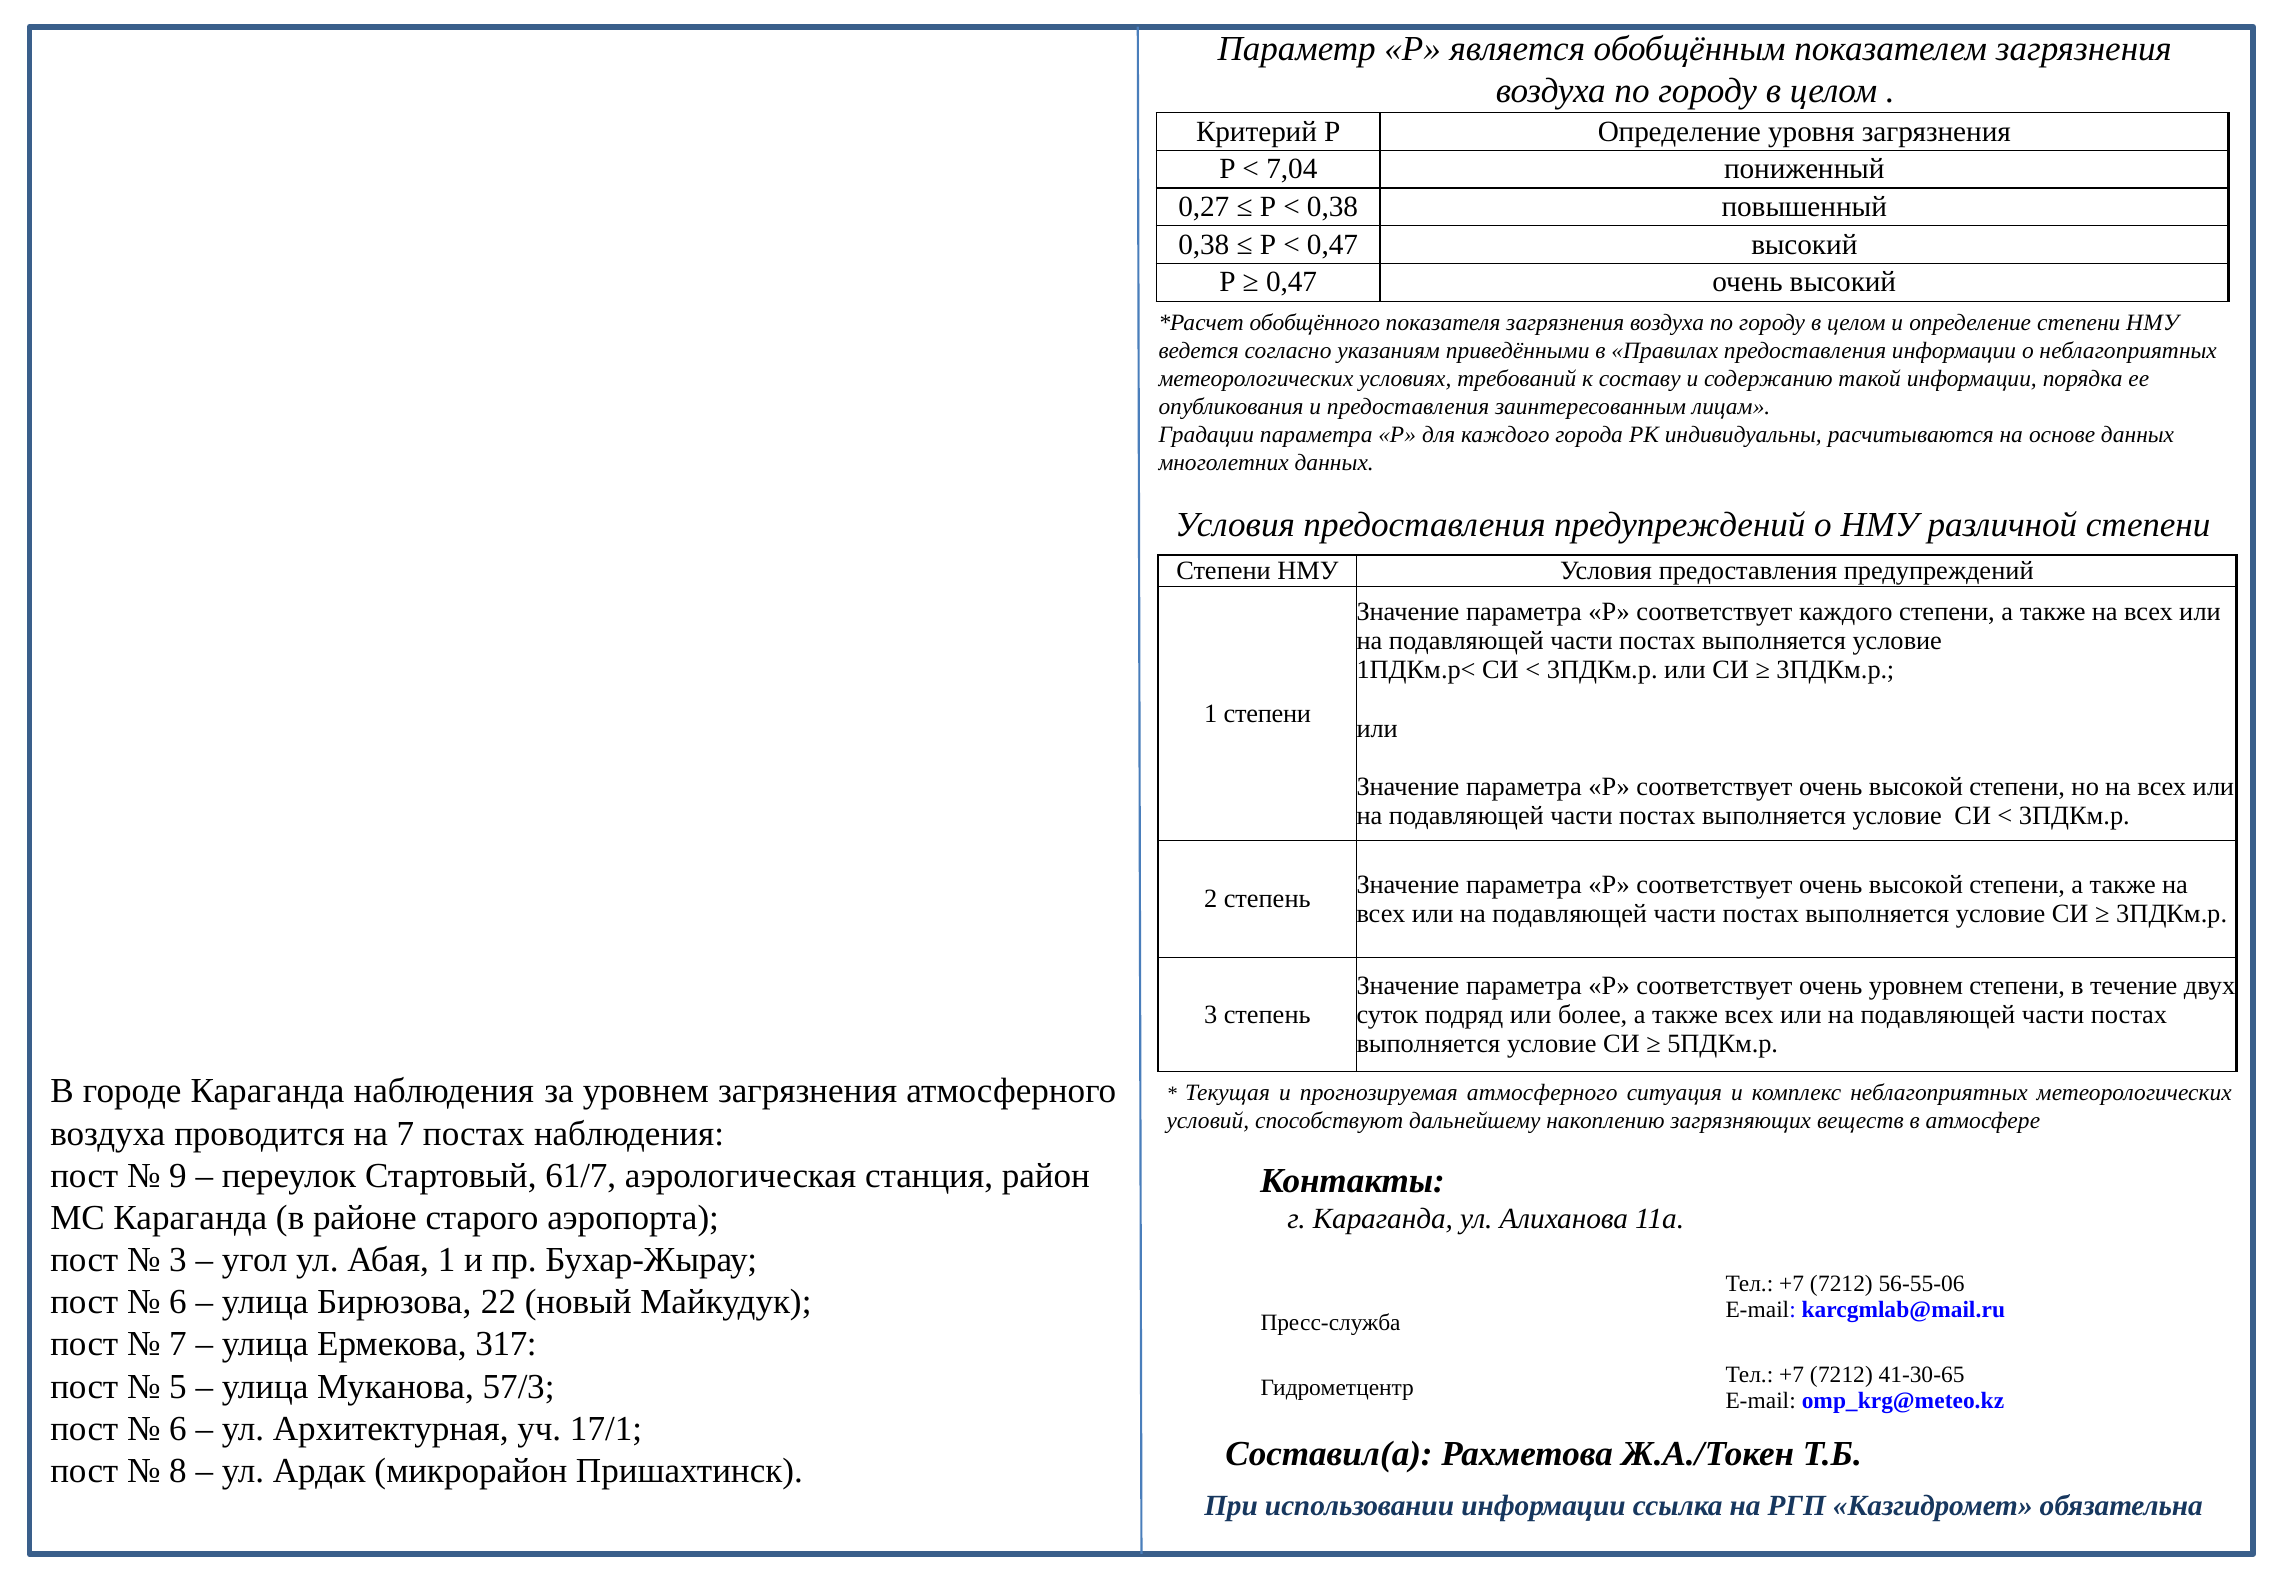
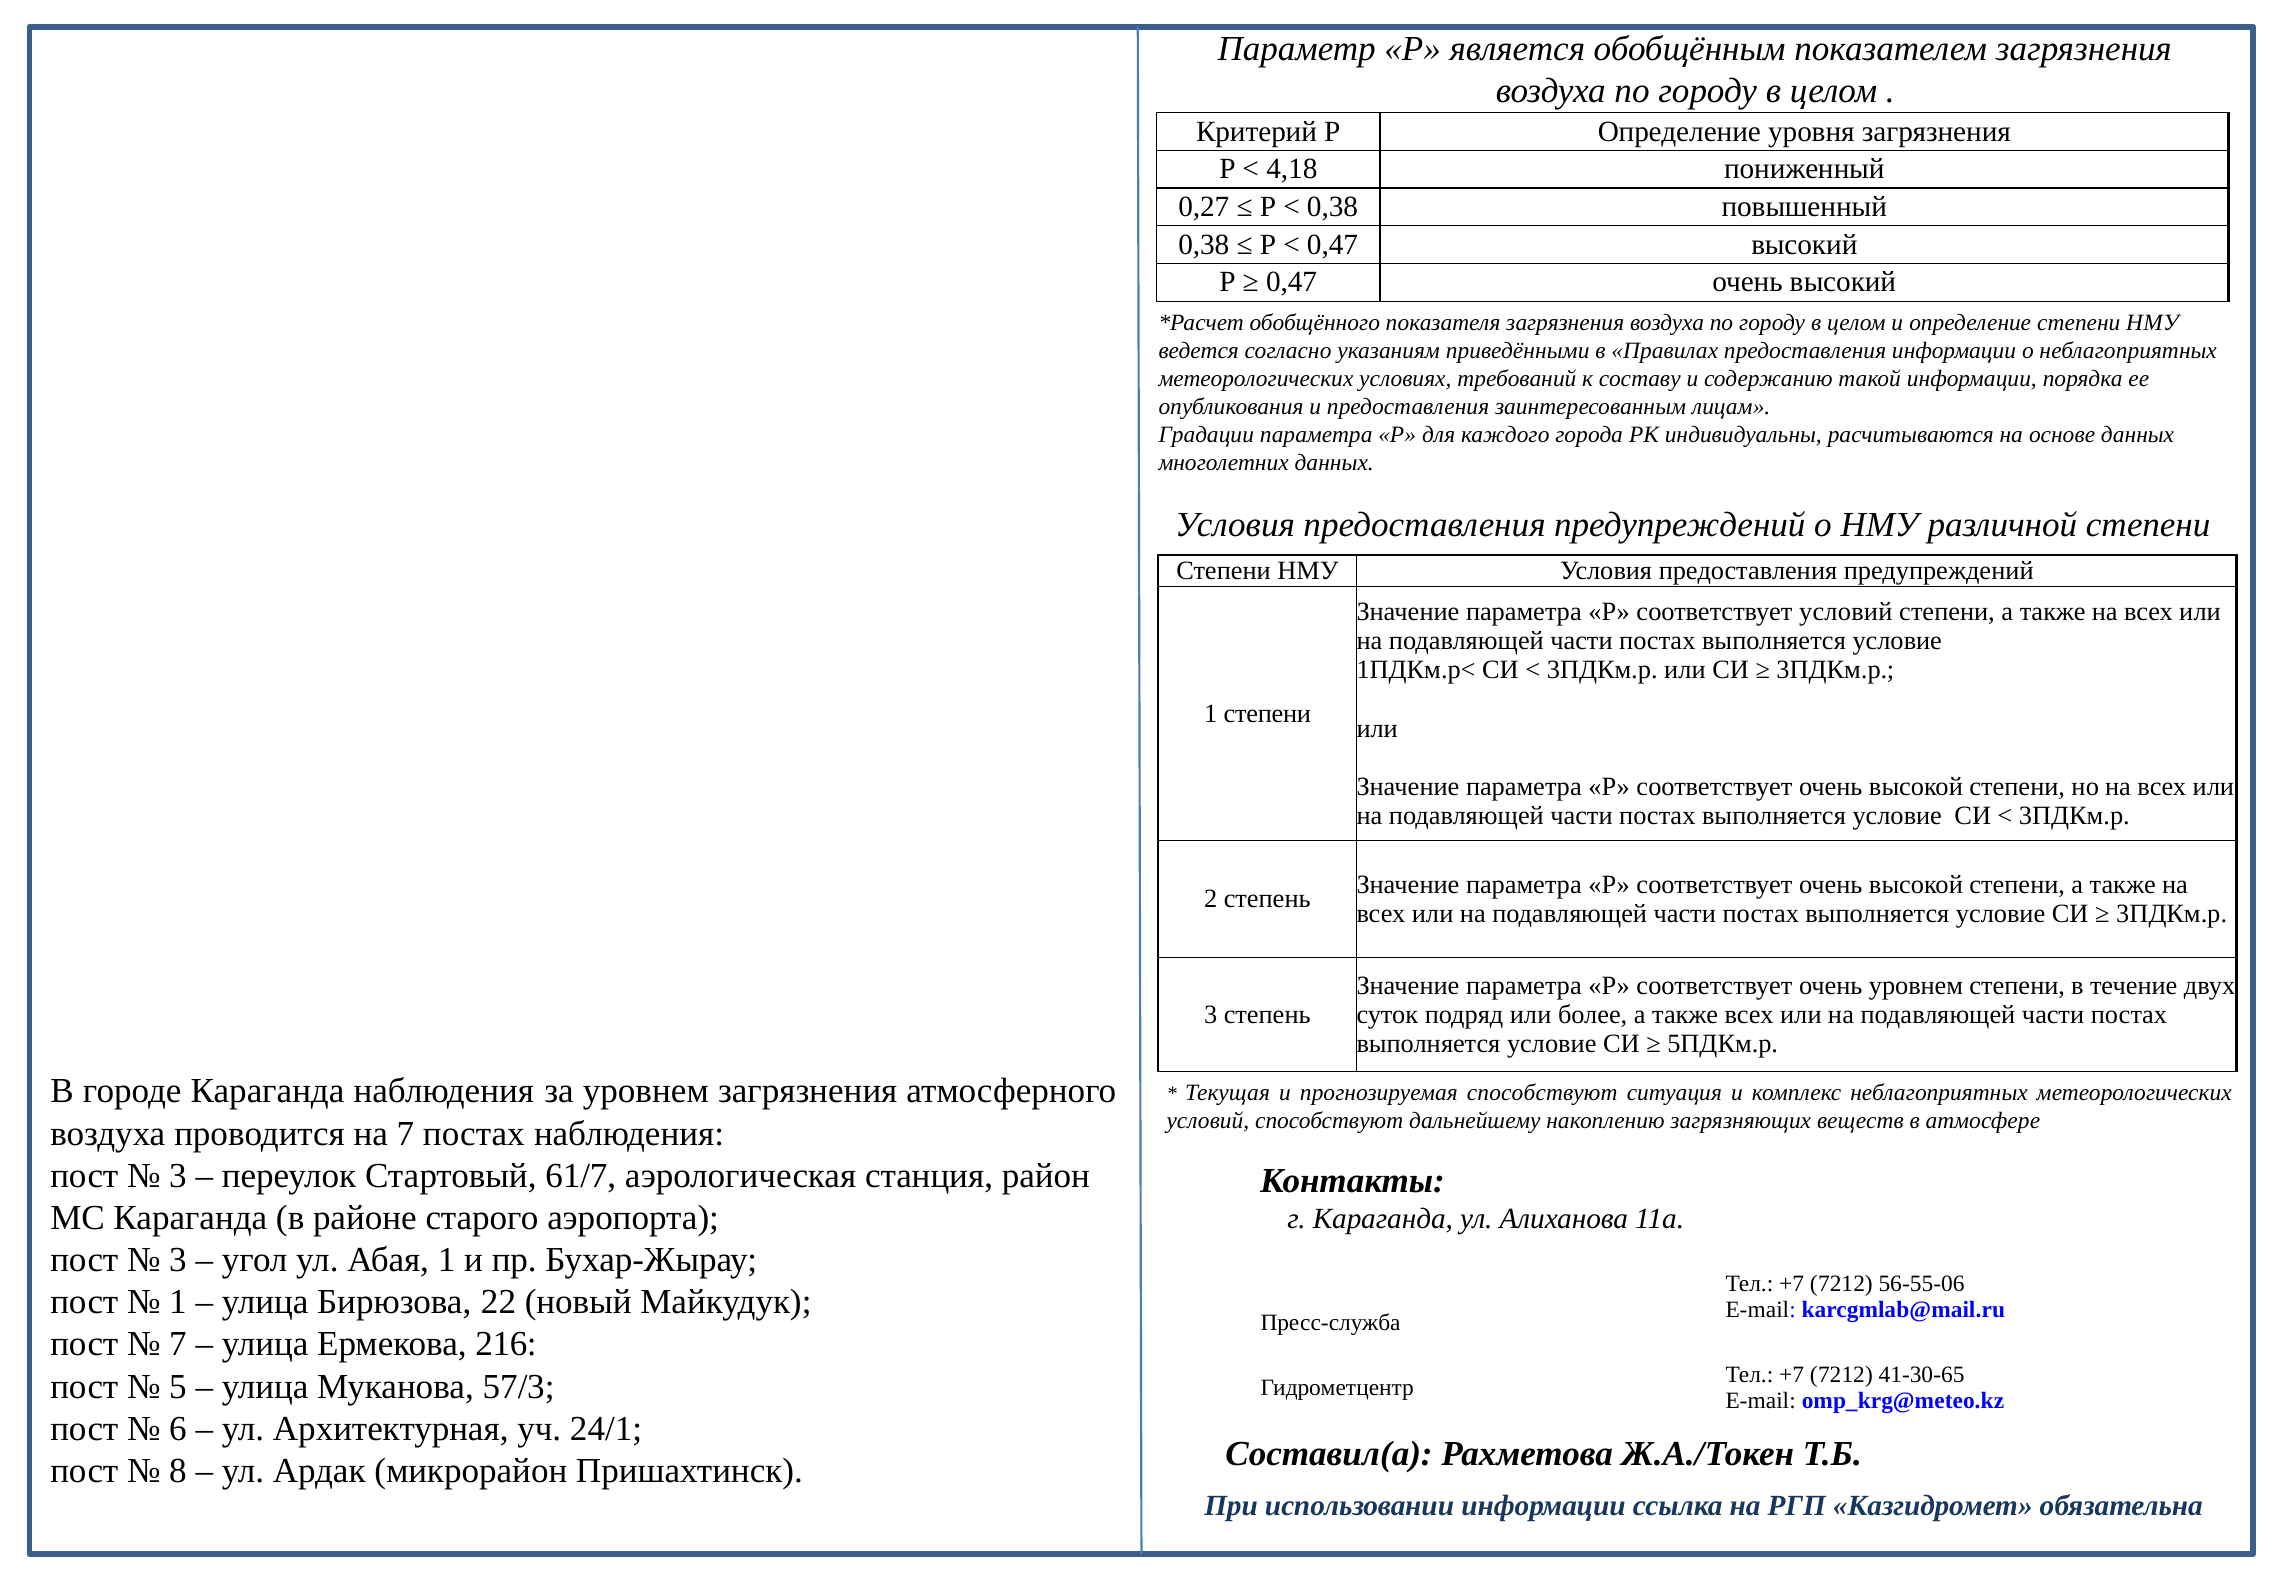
7,04: 7,04 -> 4,18
соответствует каждого: каждого -> условий
прогнозируемая атмосферного: атмосферного -> способствуют
9 at (178, 1175): 9 -> 3
6 at (178, 1302): 6 -> 1
317: 317 -> 216
17/1: 17/1 -> 24/1
